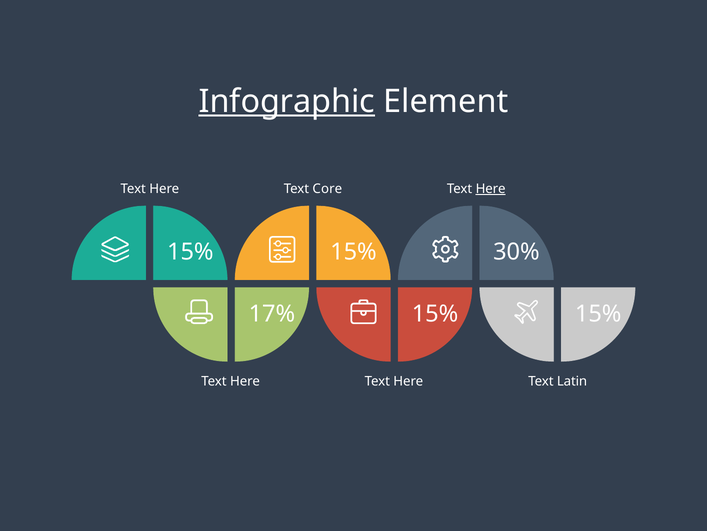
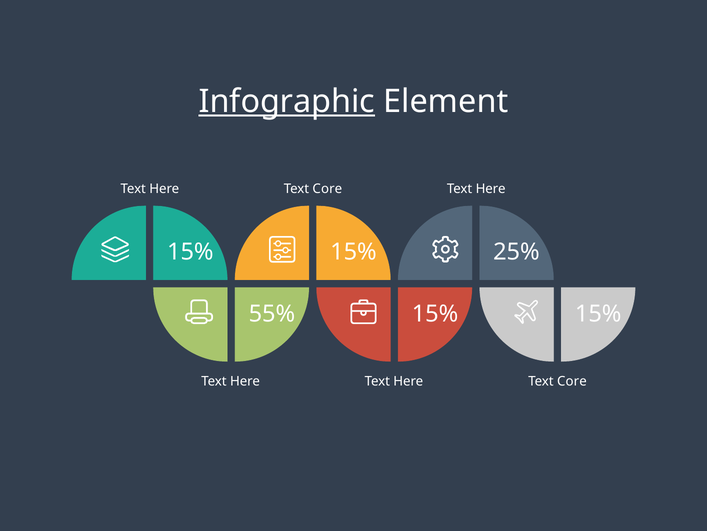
Here at (491, 189) underline: present -> none
30%: 30% -> 25%
17%: 17% -> 55%
Latin at (572, 381): Latin -> Core
